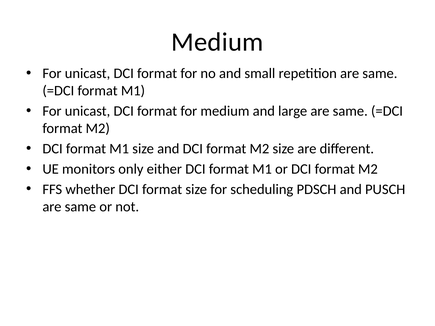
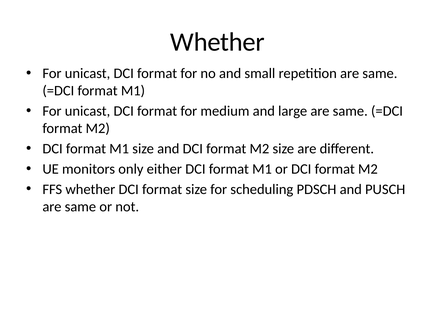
Medium at (217, 42): Medium -> Whether
